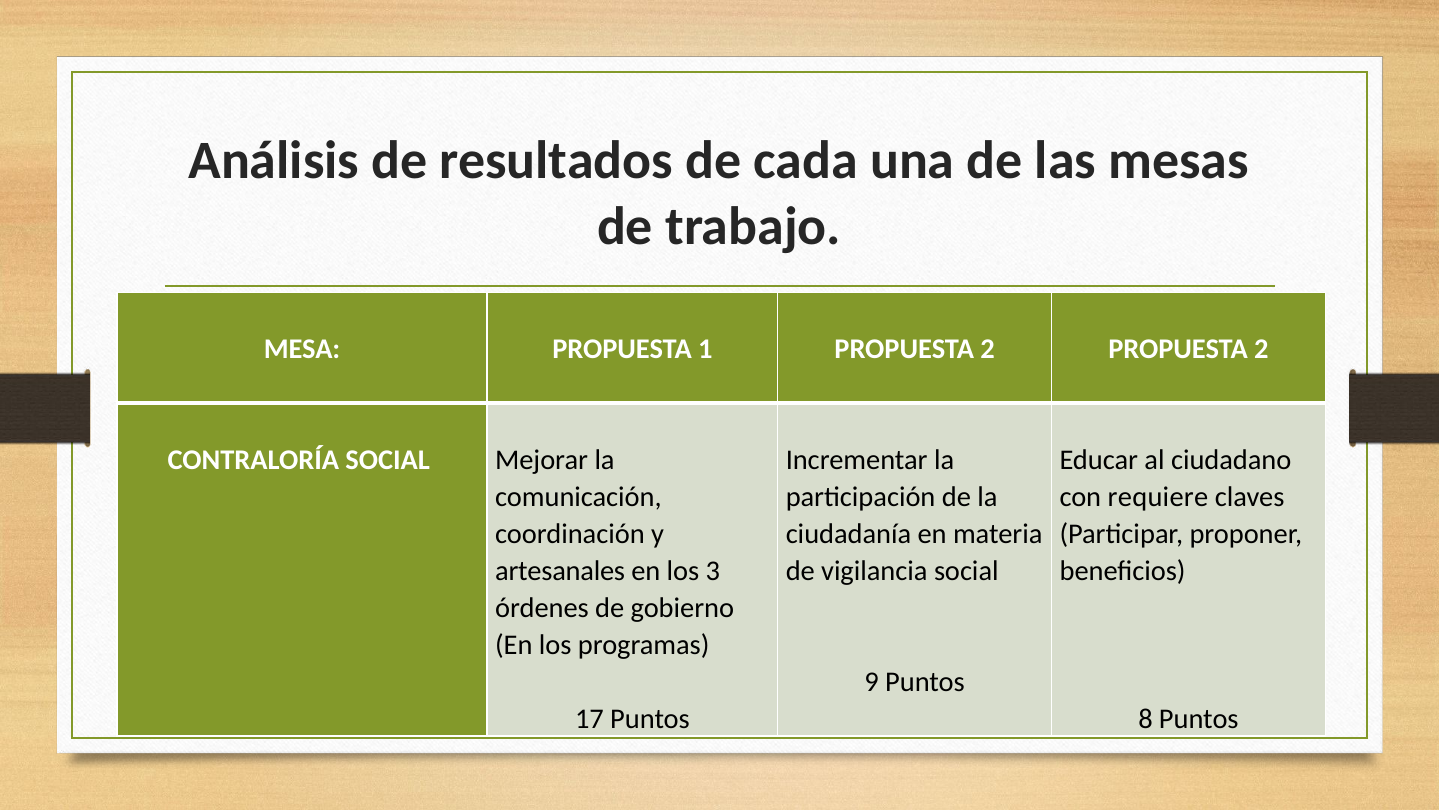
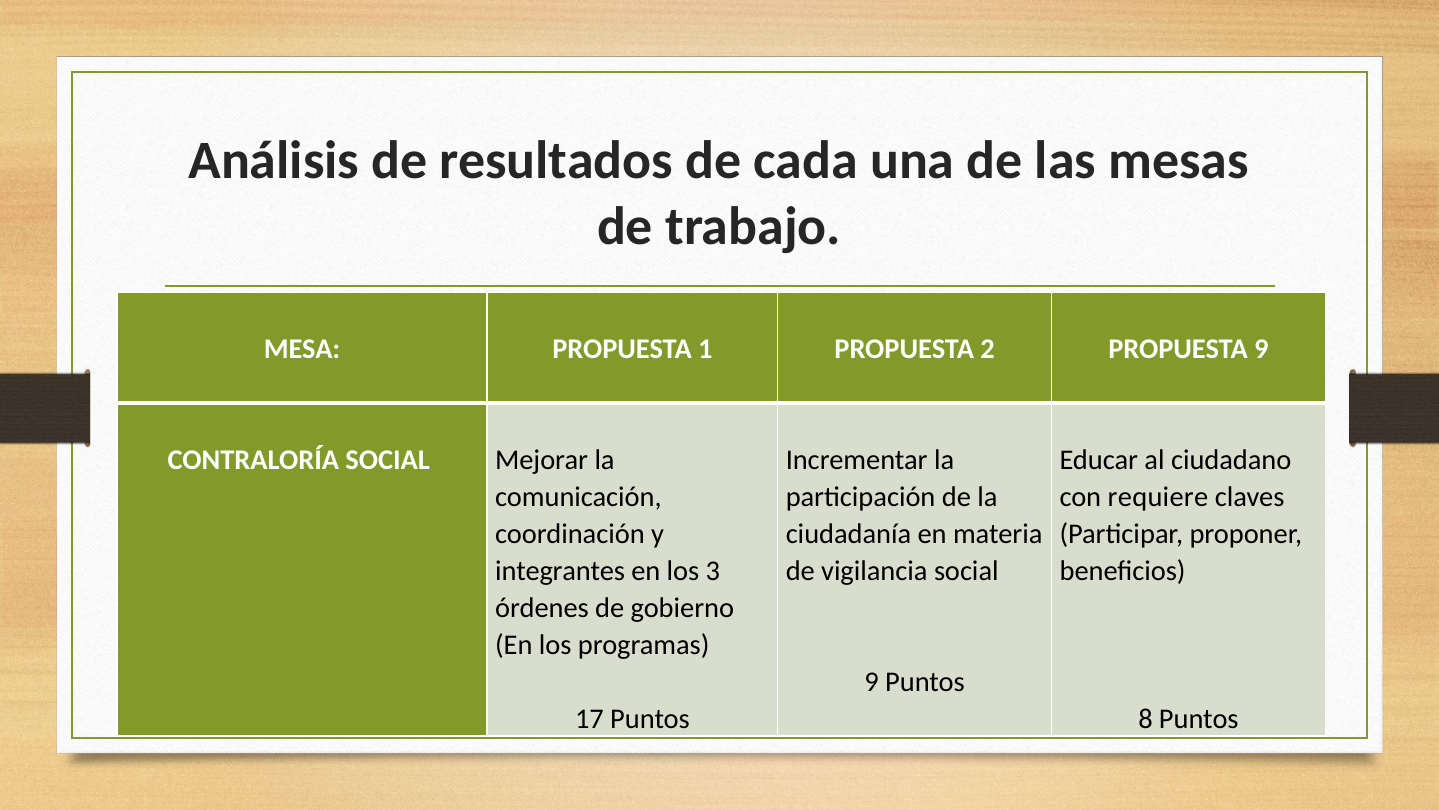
2 PROPUESTA 2: 2 -> 9
artesanales: artesanales -> integrantes
